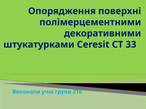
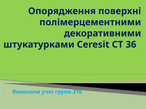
33: 33 -> 36
